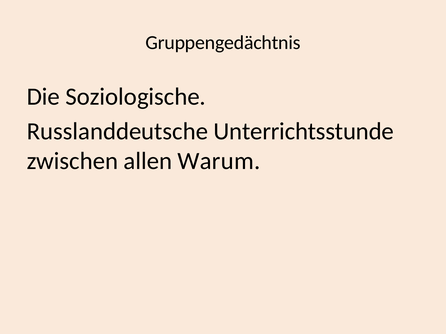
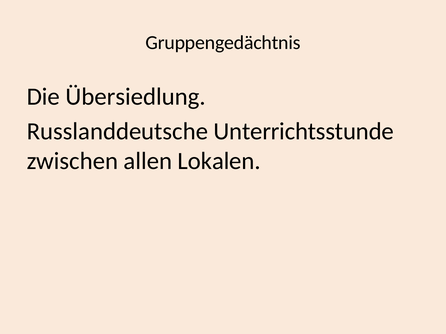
Soziologische: Soziologische -> Übersiedlung
Warum: Warum -> Lokalen
